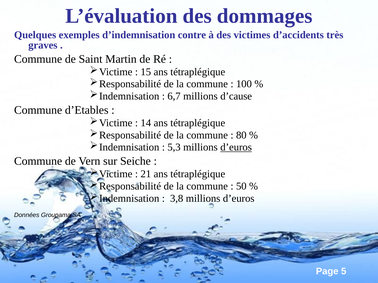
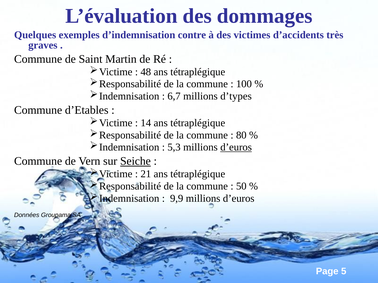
15: 15 -> 48
d’cause: d’cause -> d’types
Seiche underline: none -> present
3,8: 3,8 -> 9,9
